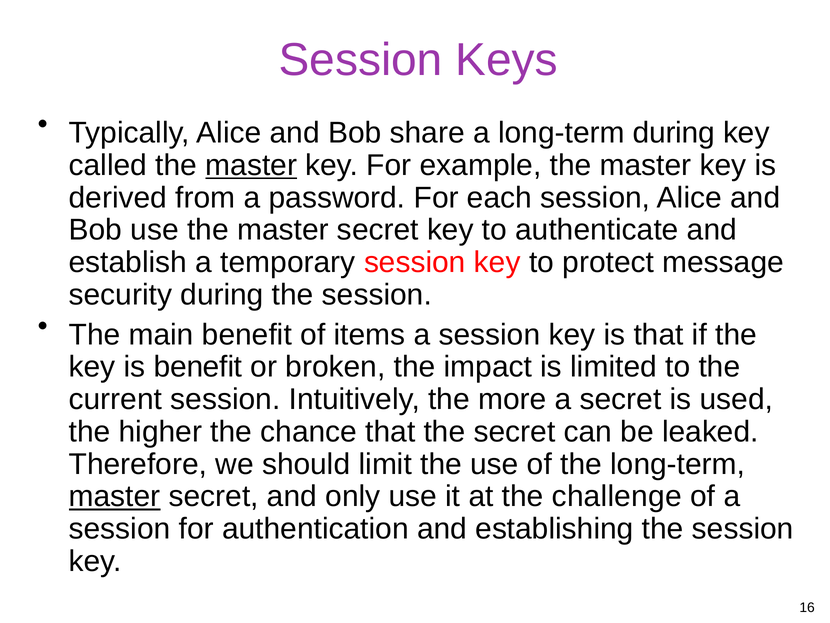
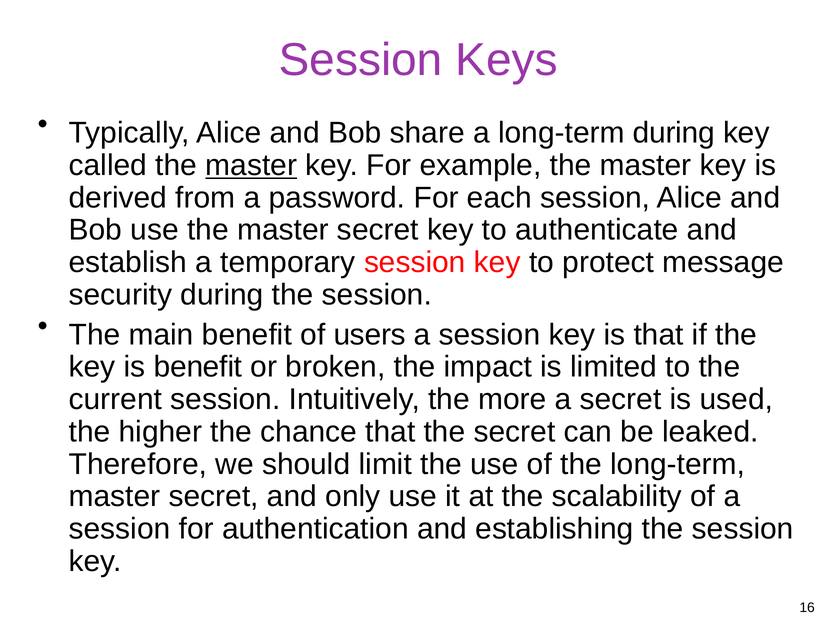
items: items -> users
master at (115, 496) underline: present -> none
challenge: challenge -> scalability
